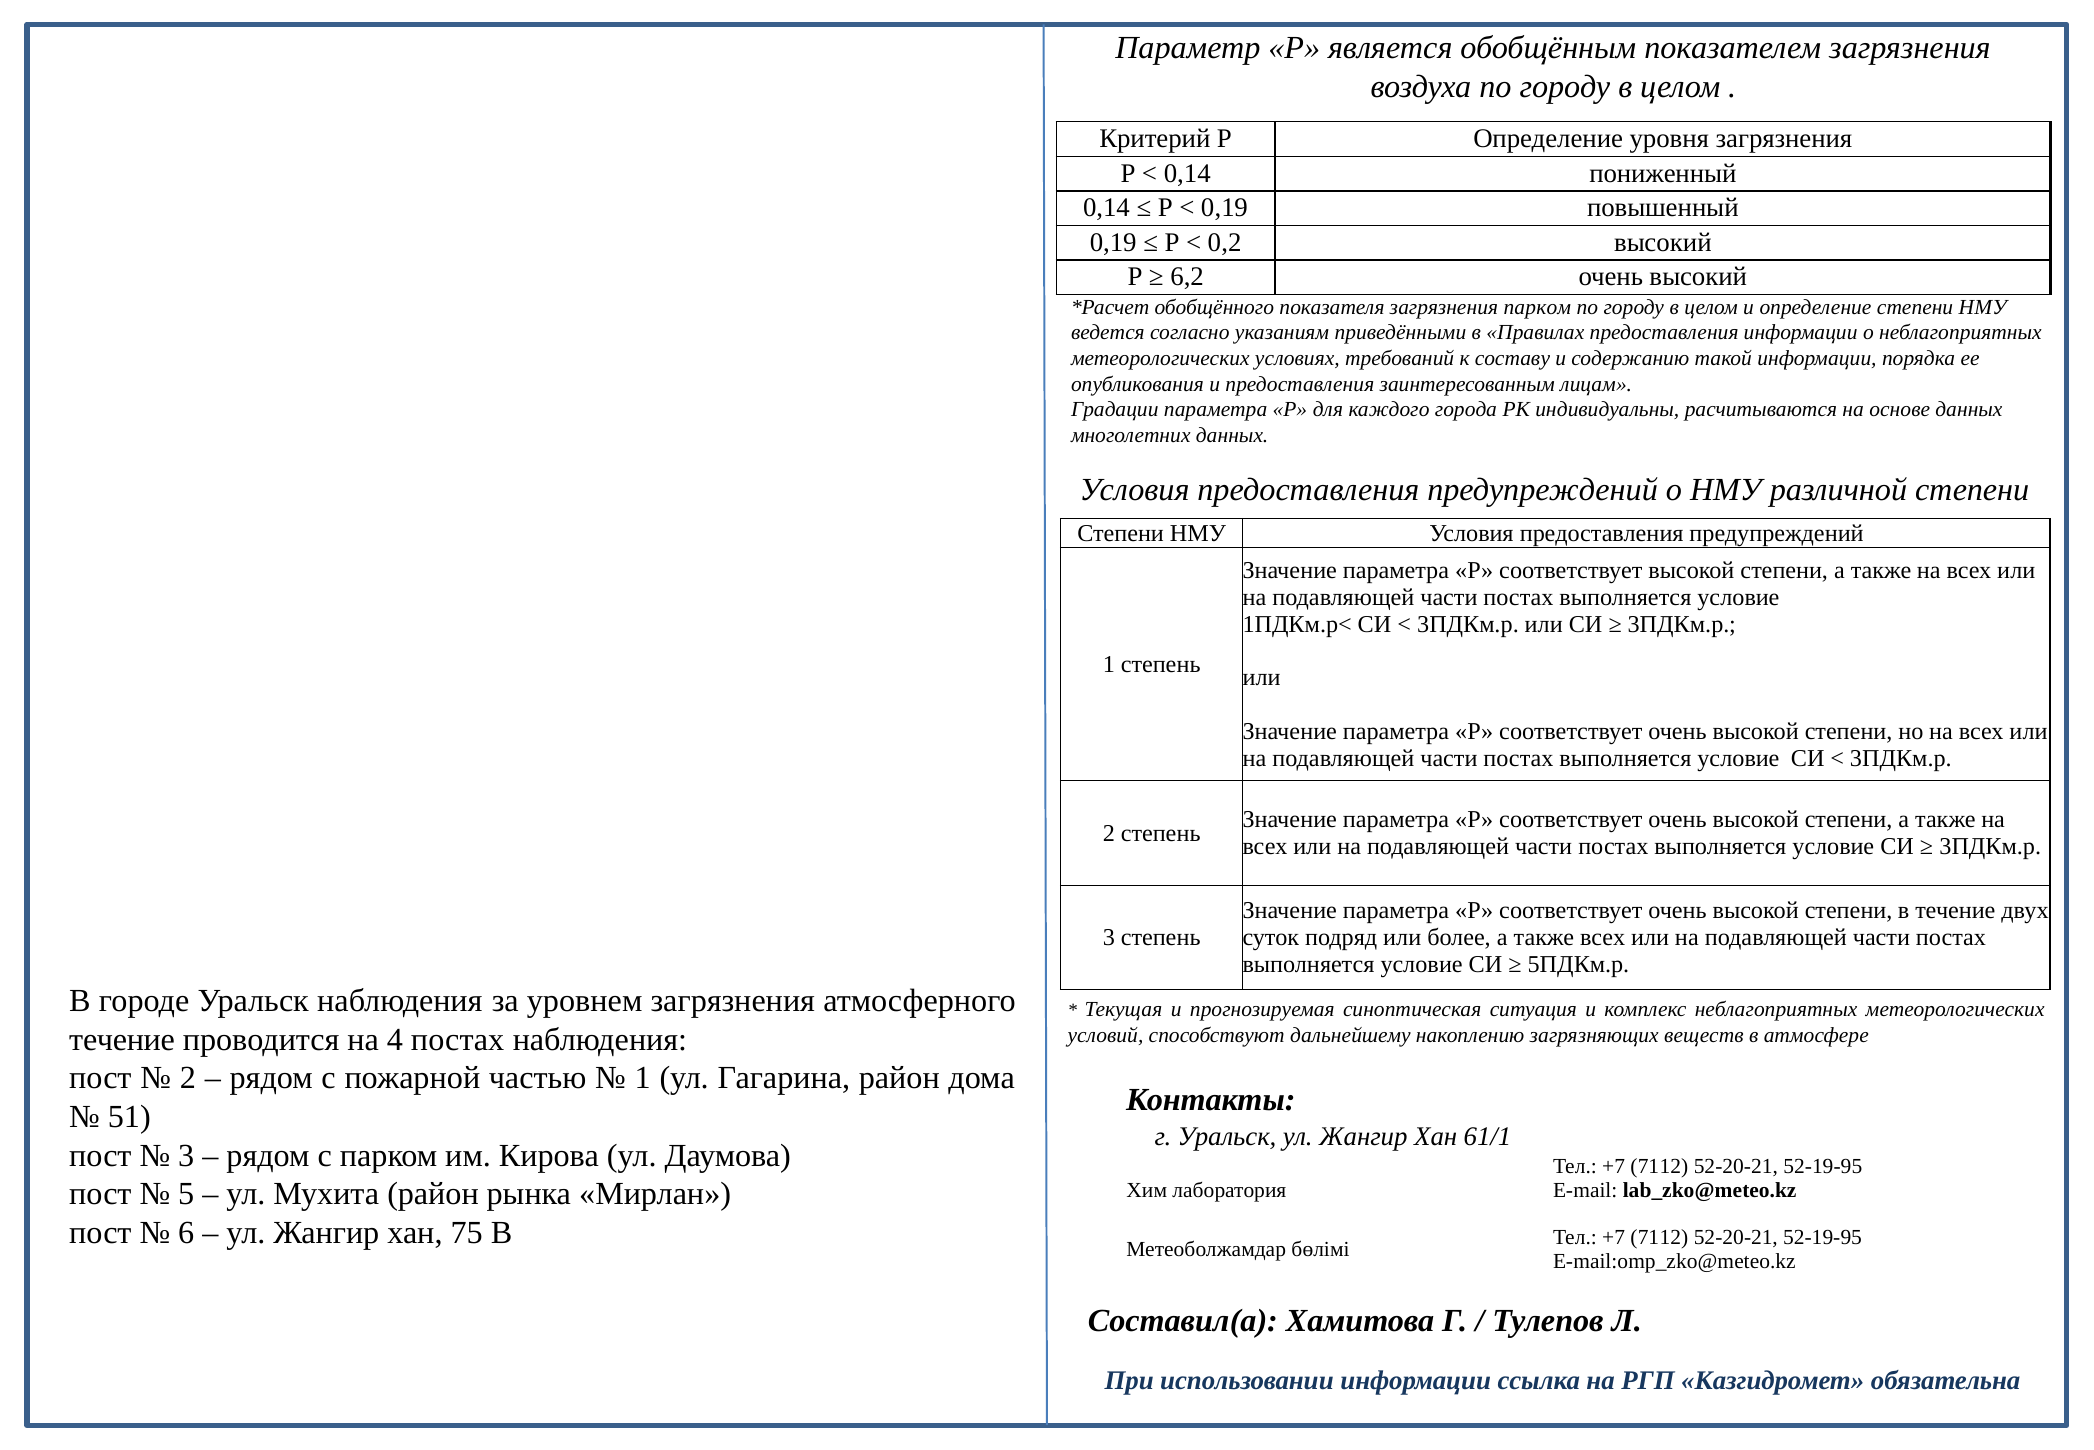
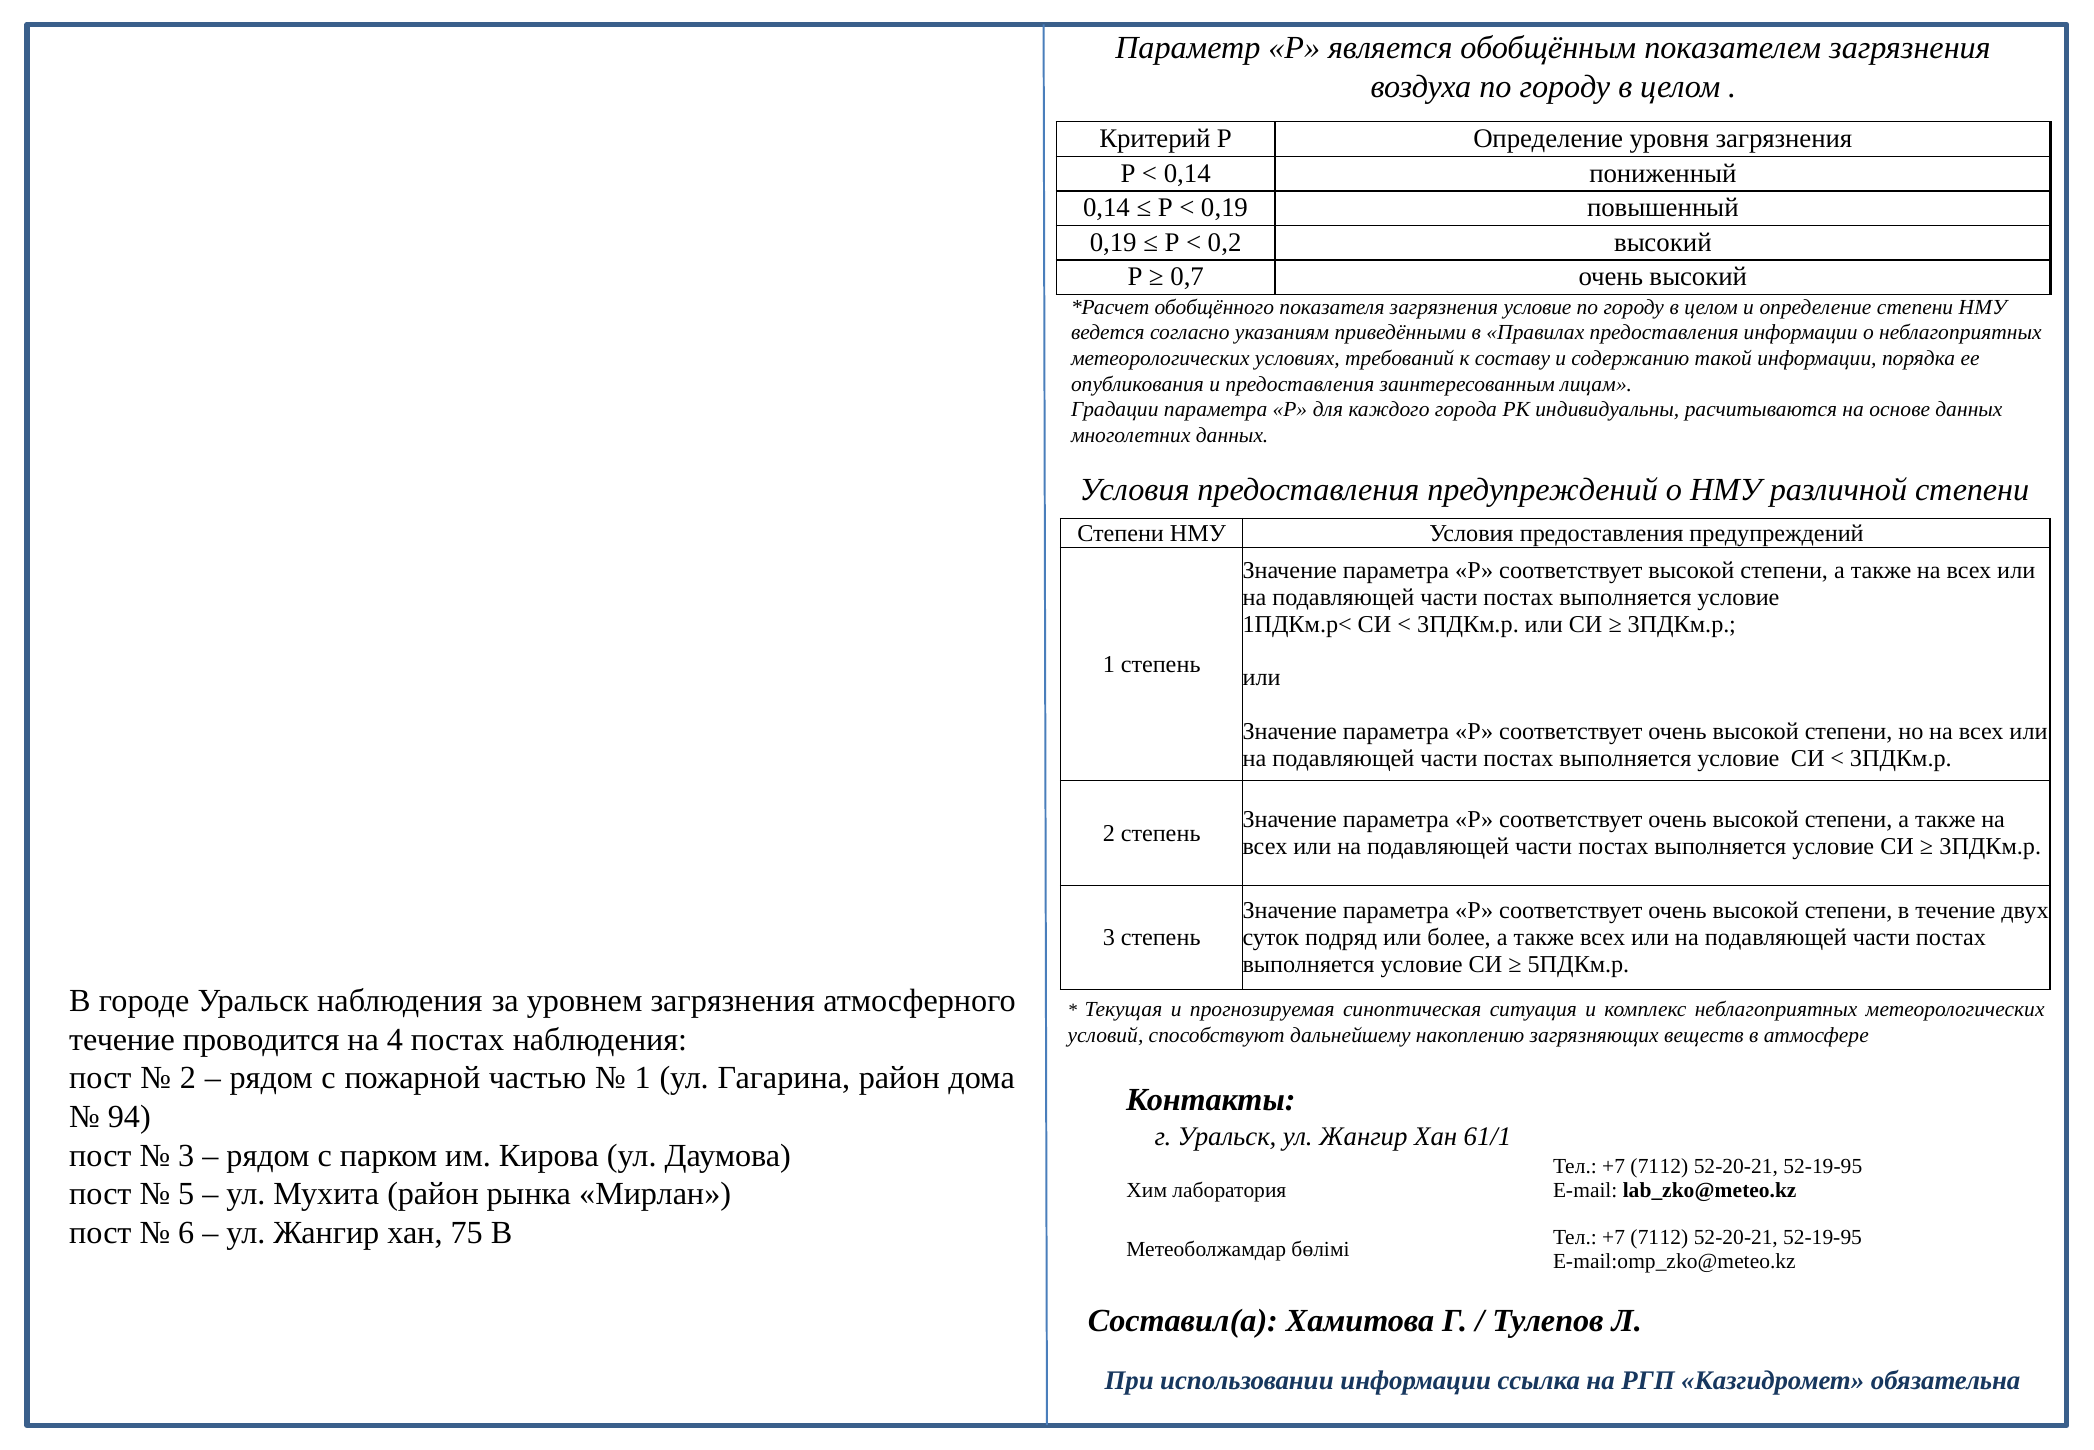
6,2: 6,2 -> 0,7
загрязнения парком: парком -> условие
51: 51 -> 94
